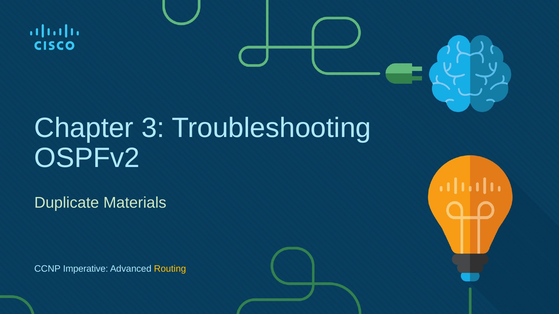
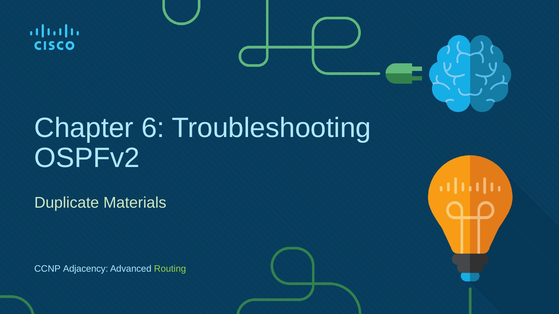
3: 3 -> 6
Imperative: Imperative -> Adjacency
Routing colour: yellow -> light green
